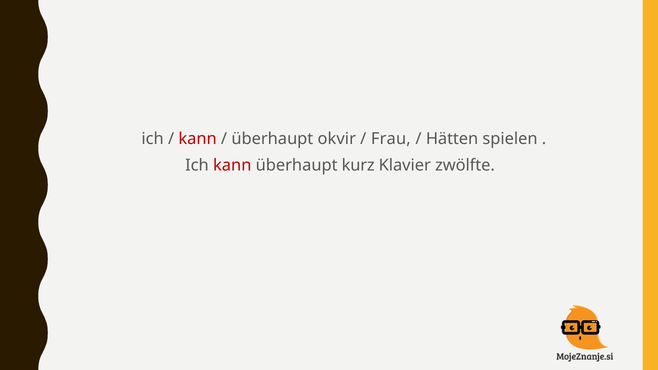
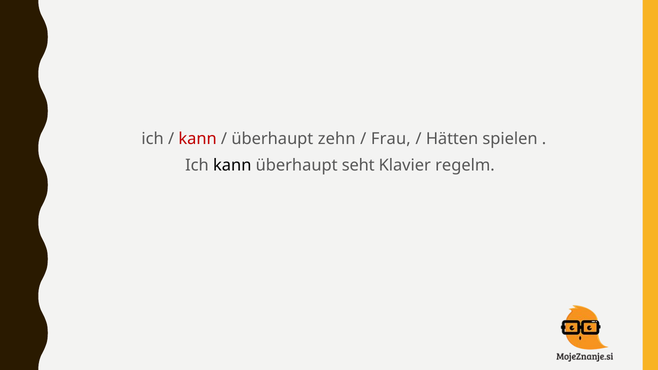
okvir: okvir -> zehn
kann at (232, 165) colour: red -> black
kurz: kurz -> seht
zwölfte: zwölfte -> regelm
